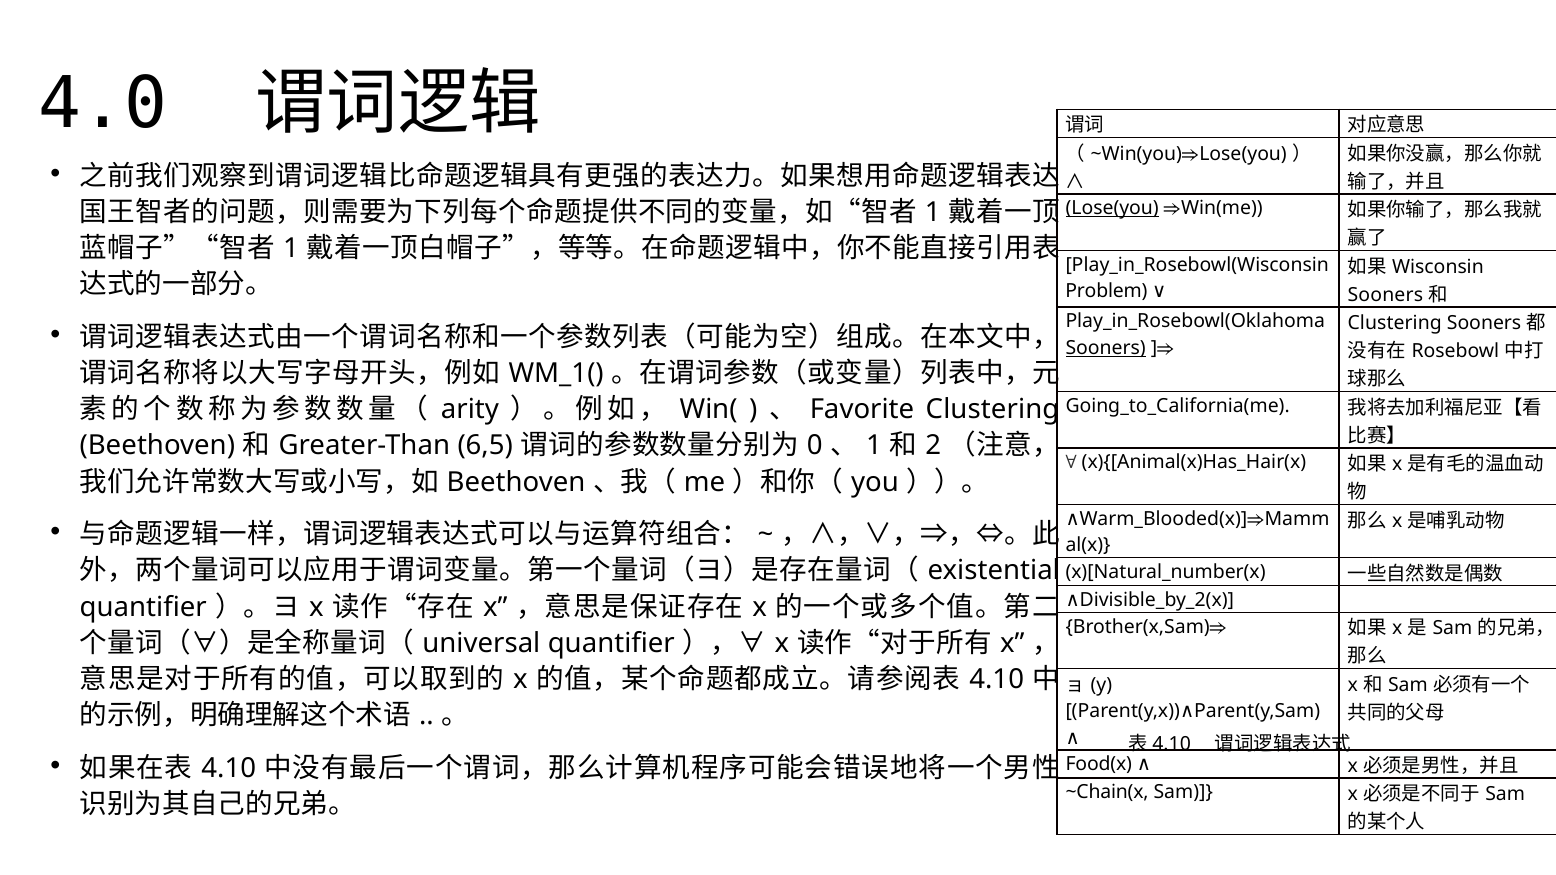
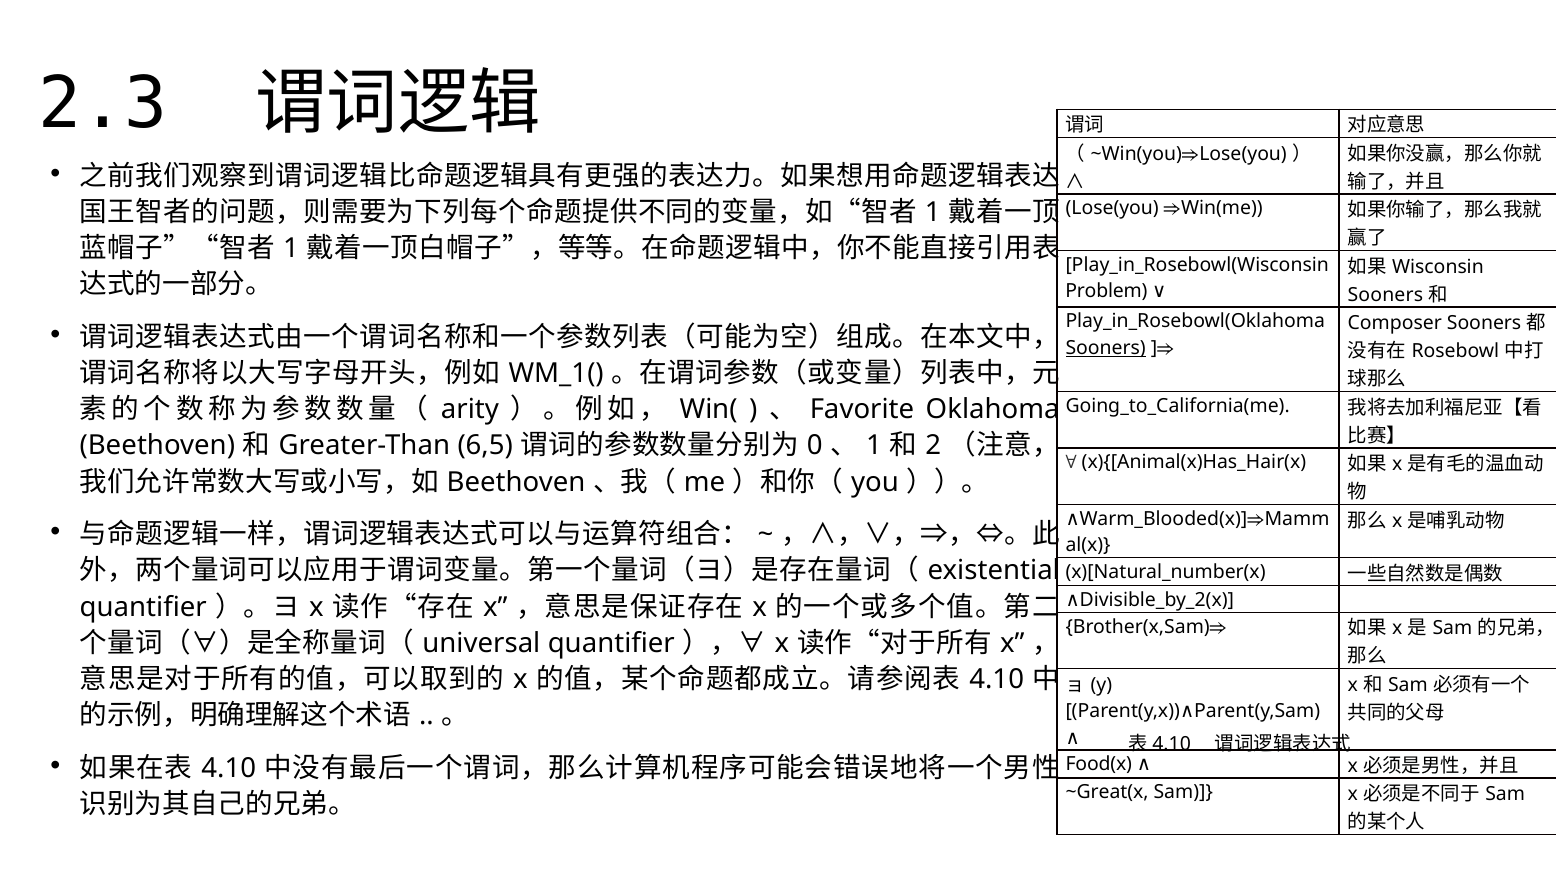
4.0: 4.0 -> 2.3
Lose(you at (1112, 209) underline: present -> none
Clustering at (1395, 323): Clustering -> Composer
Clustering at (993, 410): Clustering -> Oklahoma
~Chain(x: ~Chain(x -> ~Great(x
